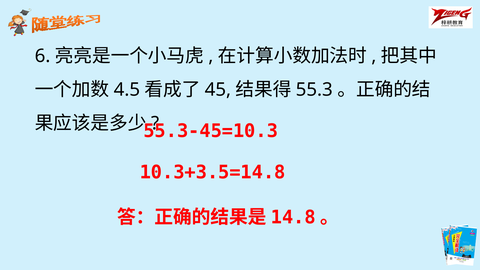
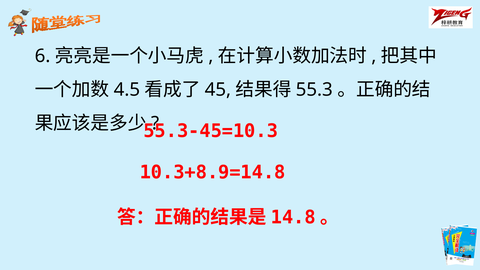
10.3+3.5=14.8: 10.3+3.5=14.8 -> 10.3+8.9=14.8
